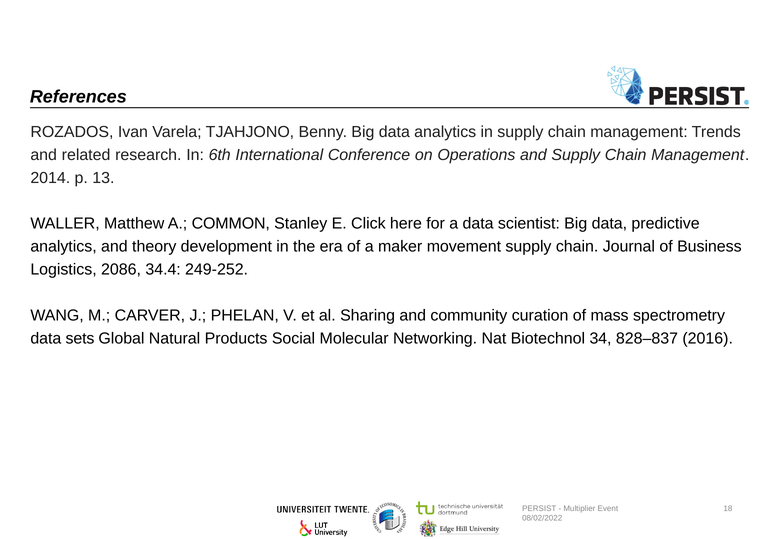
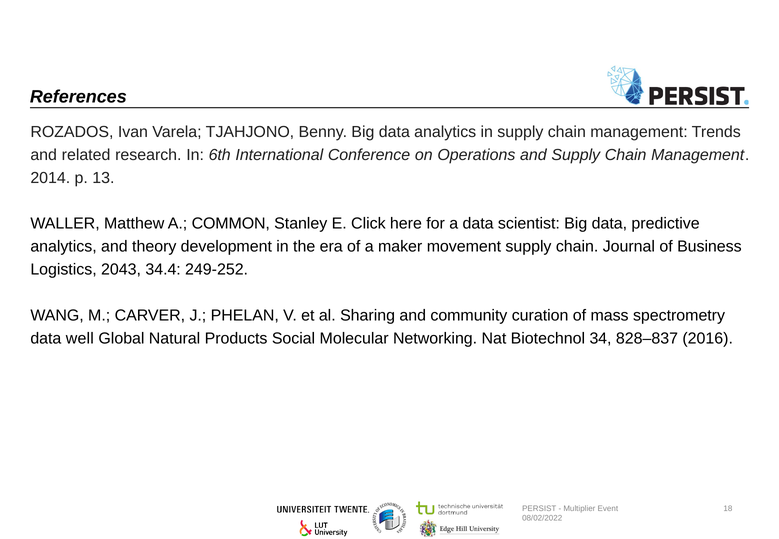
2086: 2086 -> 2043
sets: sets -> well
